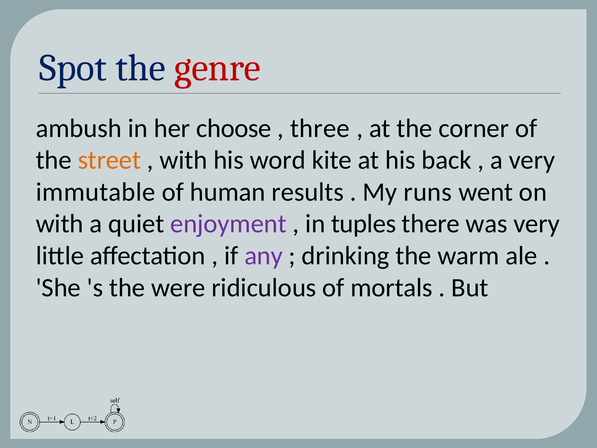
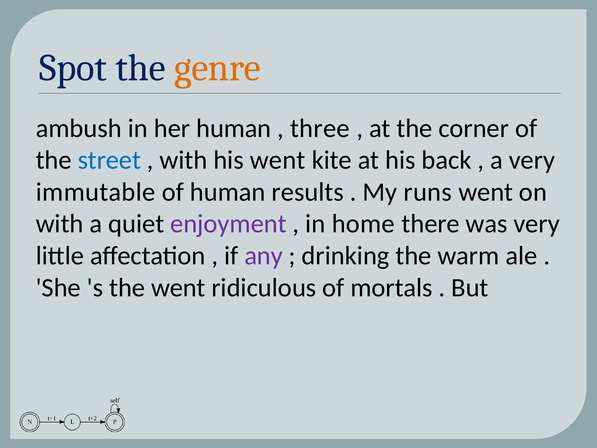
genre colour: red -> orange
her choose: choose -> human
street colour: orange -> blue
his word: word -> went
tuples: tuples -> home
the were: were -> went
